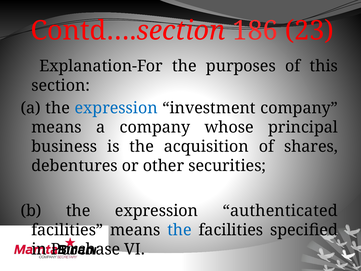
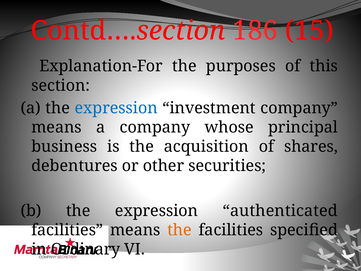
23: 23 -> 15
the at (180, 230) colour: blue -> orange
Purchase: Purchase -> Ordinary
